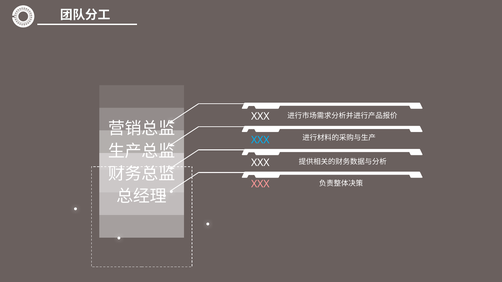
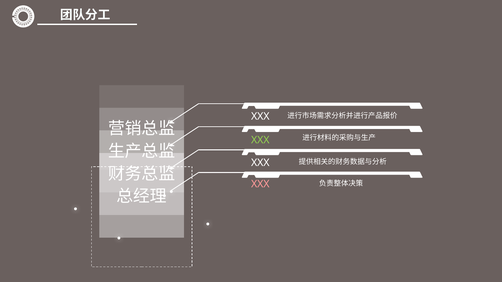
XXX at (260, 140) colour: light blue -> light green
